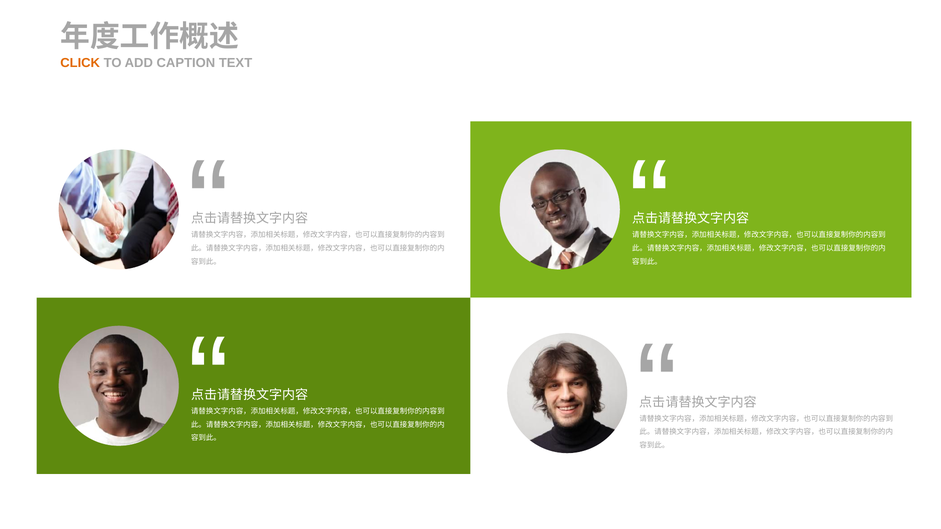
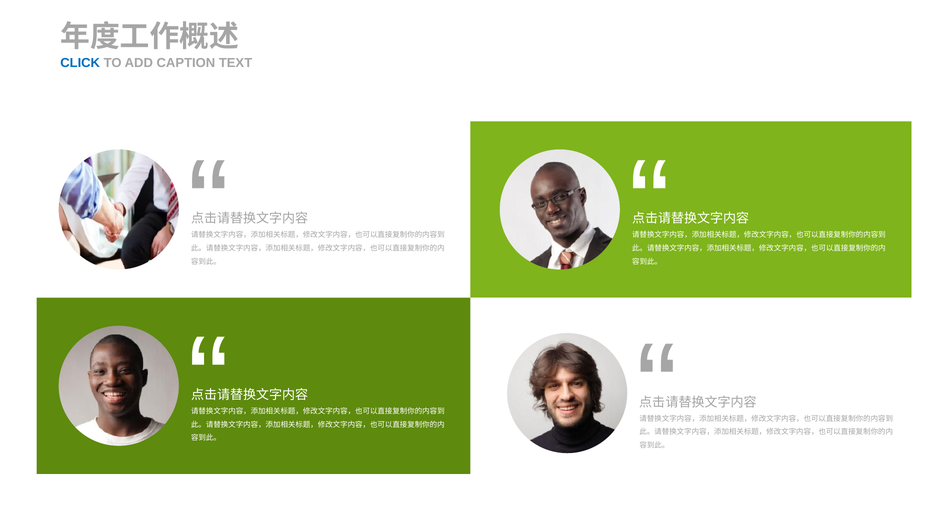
CLICK colour: orange -> blue
